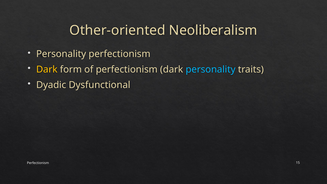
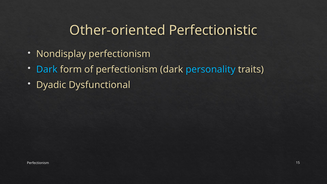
Neoliberalism: Neoliberalism -> Perfectionistic
Personality at (61, 54): Personality -> Nondisplay
Dark at (47, 69) colour: yellow -> light blue
